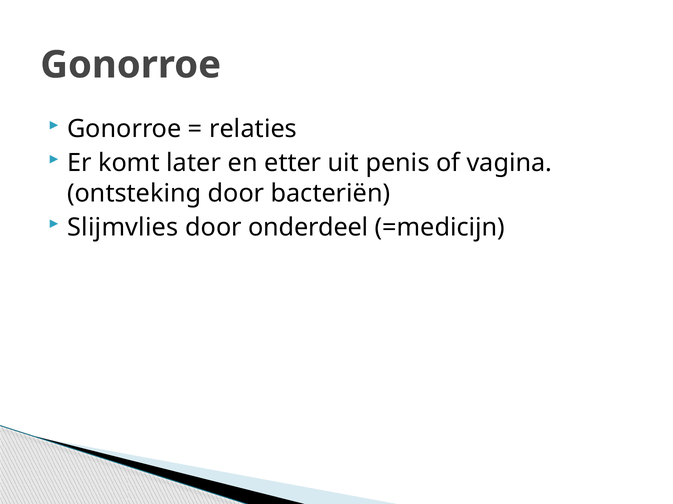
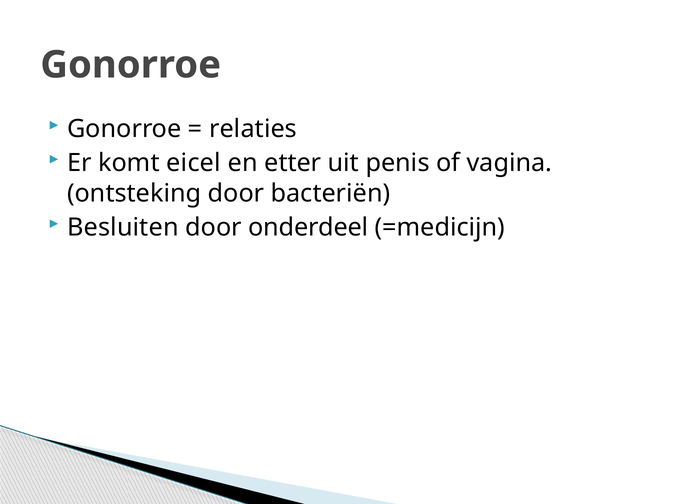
later: later -> eicel
Slijmvlies: Slijmvlies -> Besluiten
